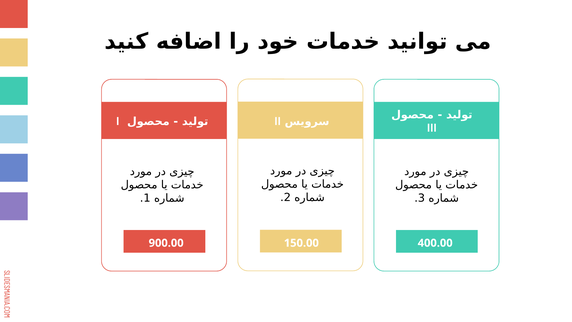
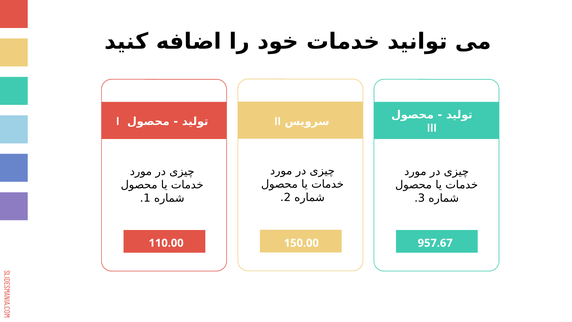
900.00: 900.00 -> 110.00
400.00: 400.00 -> 957.67
